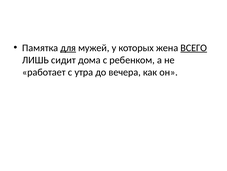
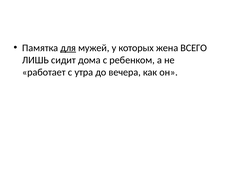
ВСЕГО underline: present -> none
